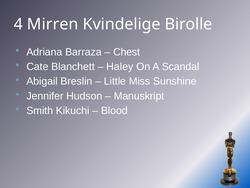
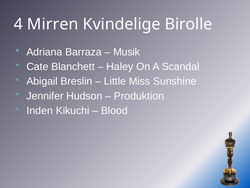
Chest: Chest -> Musik
Manuskript: Manuskript -> Produktion
Smith: Smith -> Inden
